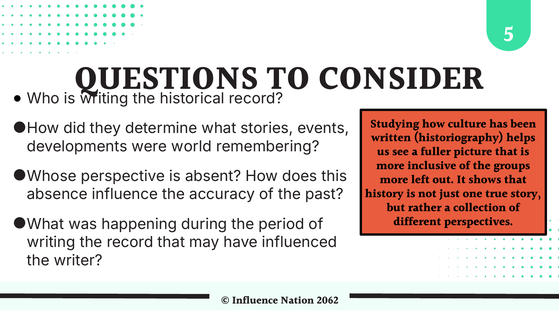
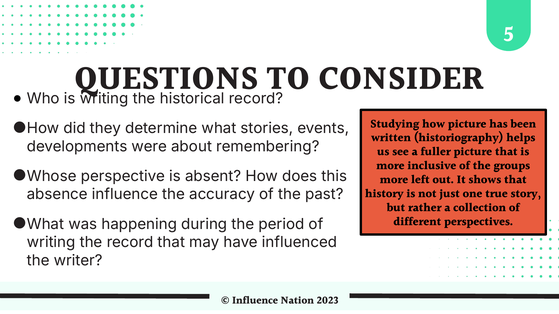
how culture: culture -> picture
world: world -> about
2062: 2062 -> 2023
